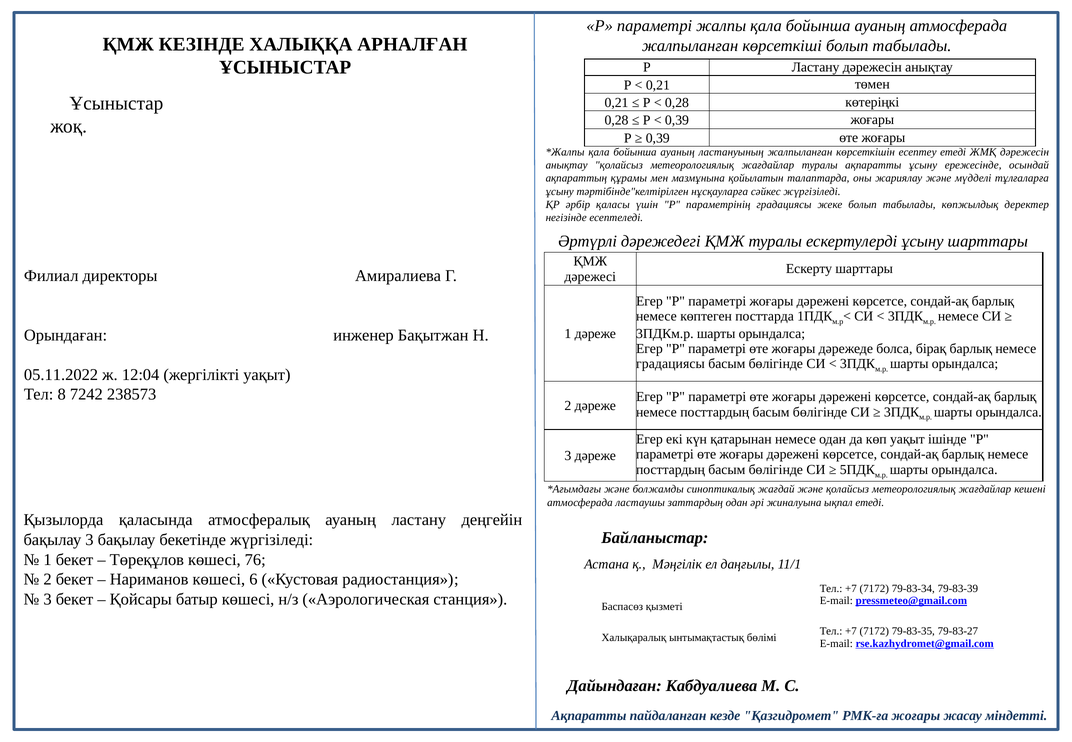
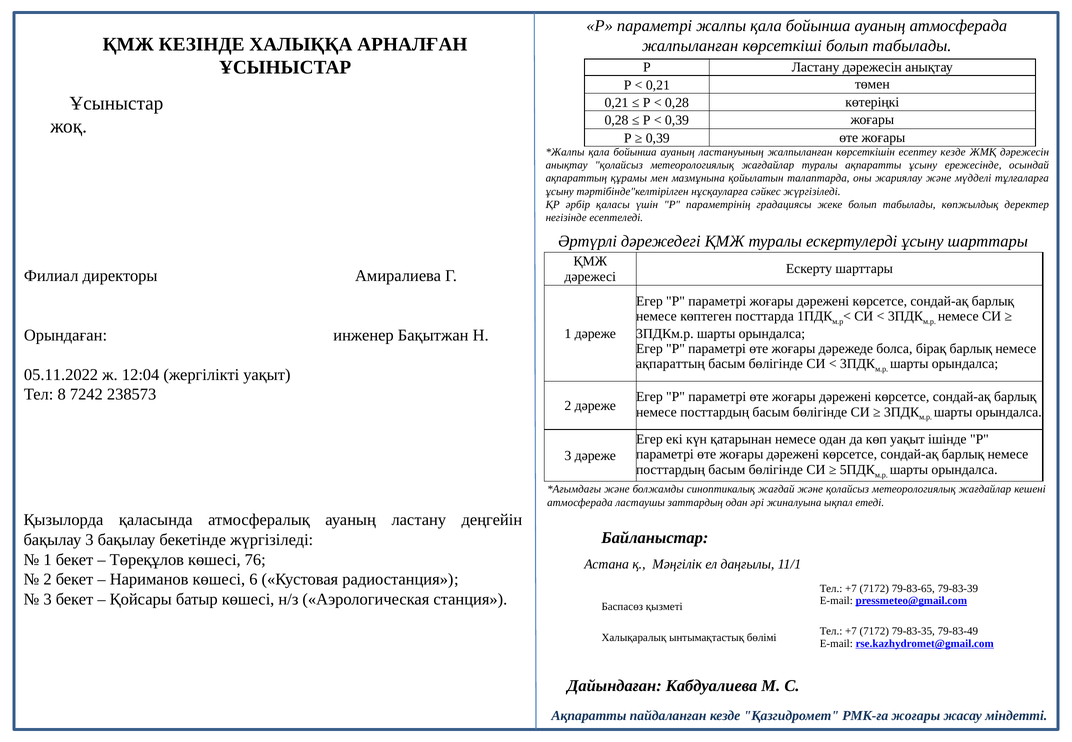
есептеу етеді: етеді -> кезде
градациясы at (670, 364): градациясы -> ақпараттың
79-83-34: 79-83-34 -> 79-83-65
79-83-27: 79-83-27 -> 79-83-49
